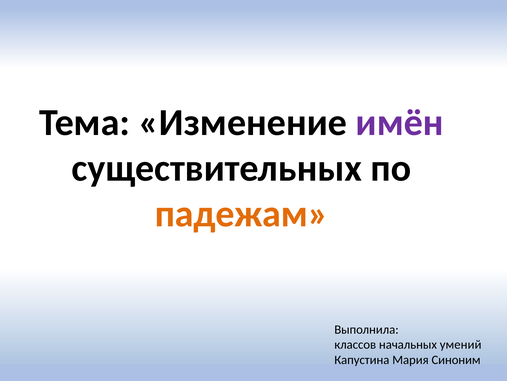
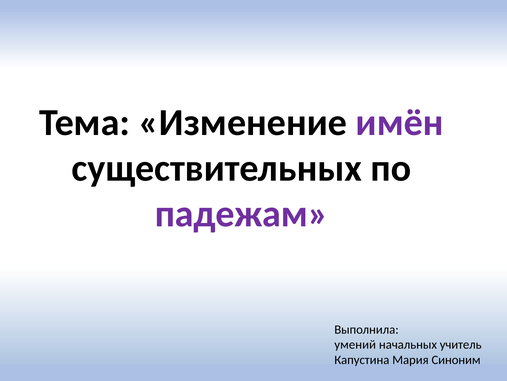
падежам colour: orange -> purple
классов: классов -> умений
умений: умений -> учитель
